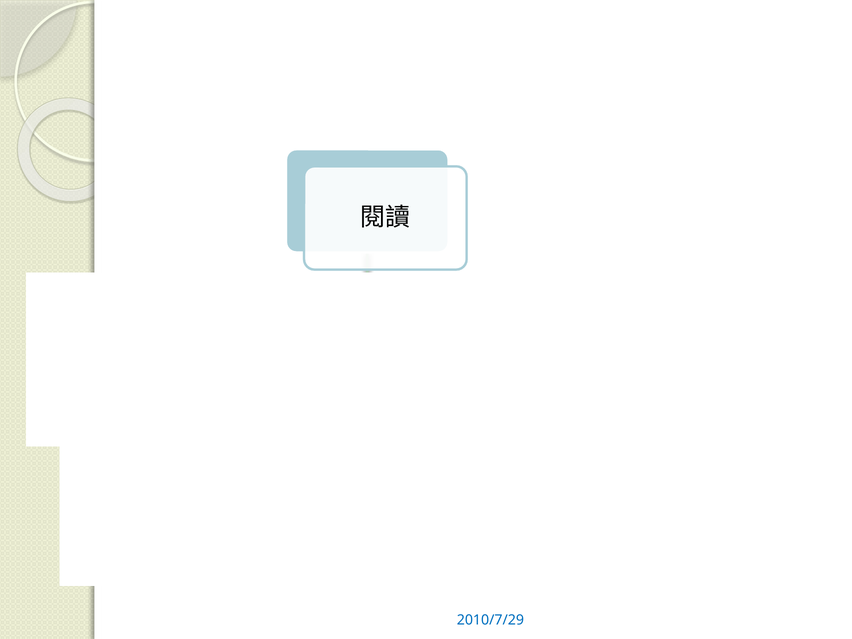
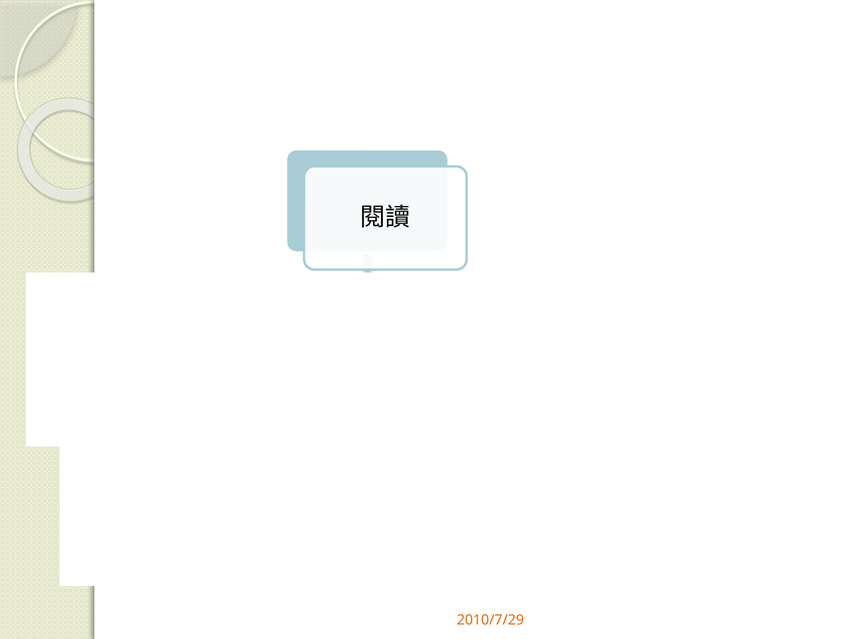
2010/7/29 colour: blue -> orange
